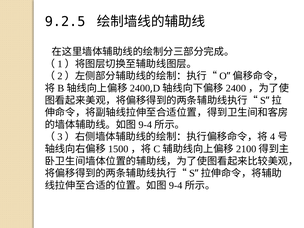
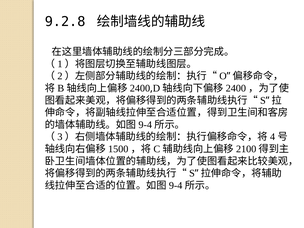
9.2.5: 9.2.5 -> 9.2.8
